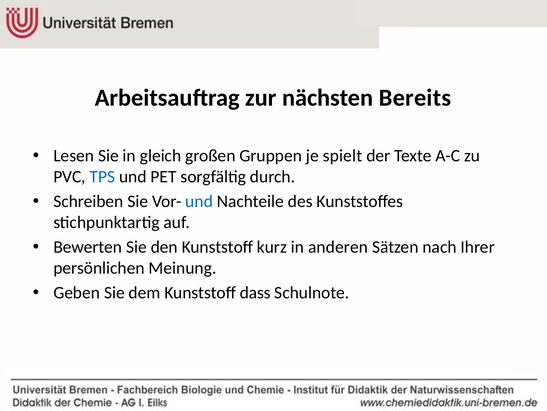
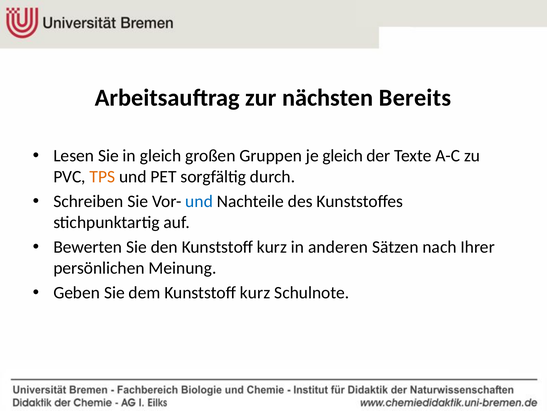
je spielt: spielt -> gleich
TPS colour: blue -> orange
dem Kunststoff dass: dass -> kurz
